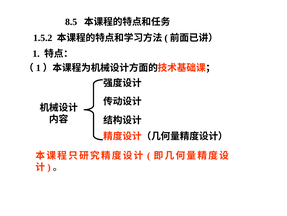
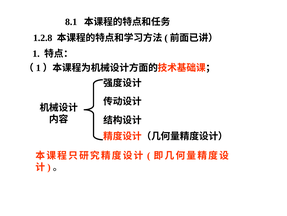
8.5: 8.5 -> 8.1
1.5.2: 1.5.2 -> 1.2.8
